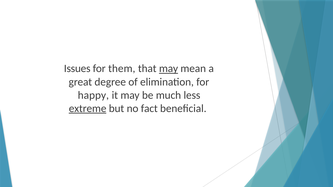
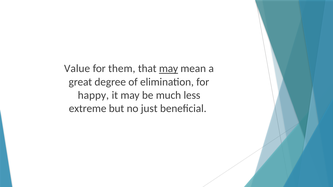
Issues: Issues -> Value
extreme underline: present -> none
fact: fact -> just
